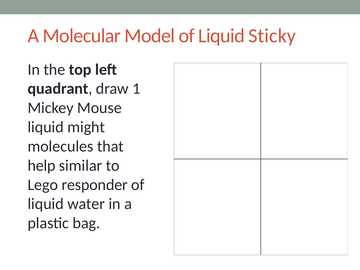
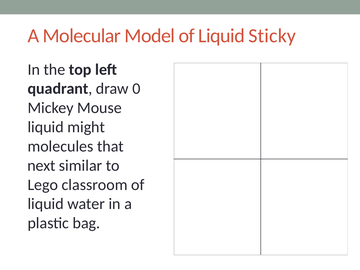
1: 1 -> 0
help: help -> next
responder: responder -> classroom
